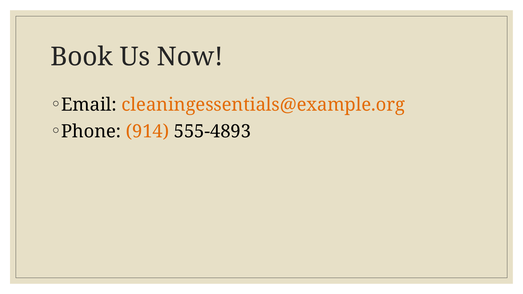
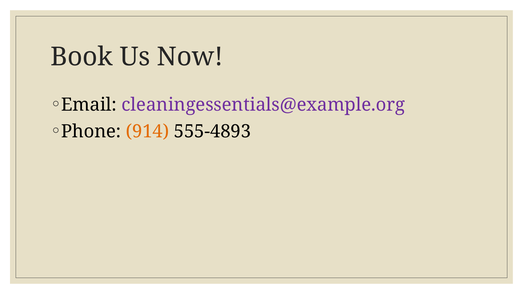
cleaningessentials@example.org colour: orange -> purple
